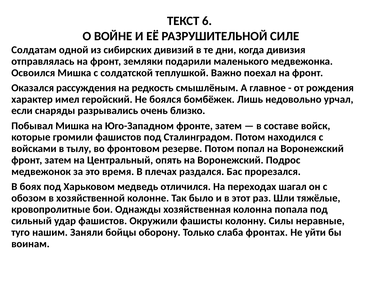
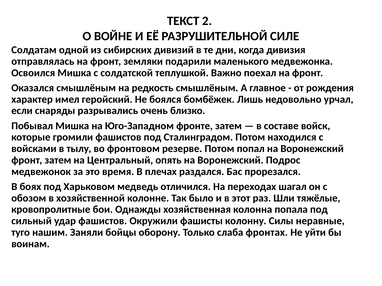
6: 6 -> 2
Оказался рассуждения: рассуждения -> смышлёным
